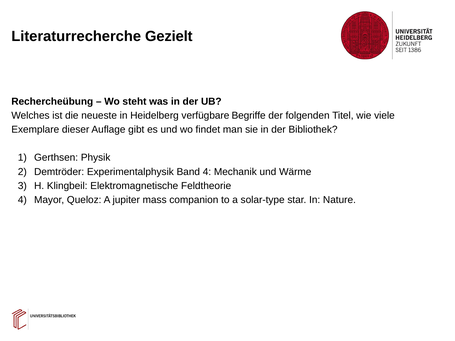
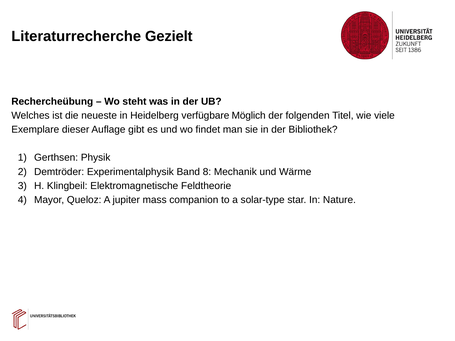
Begriffe: Begriffe -> Möglich
Band 4: 4 -> 8
